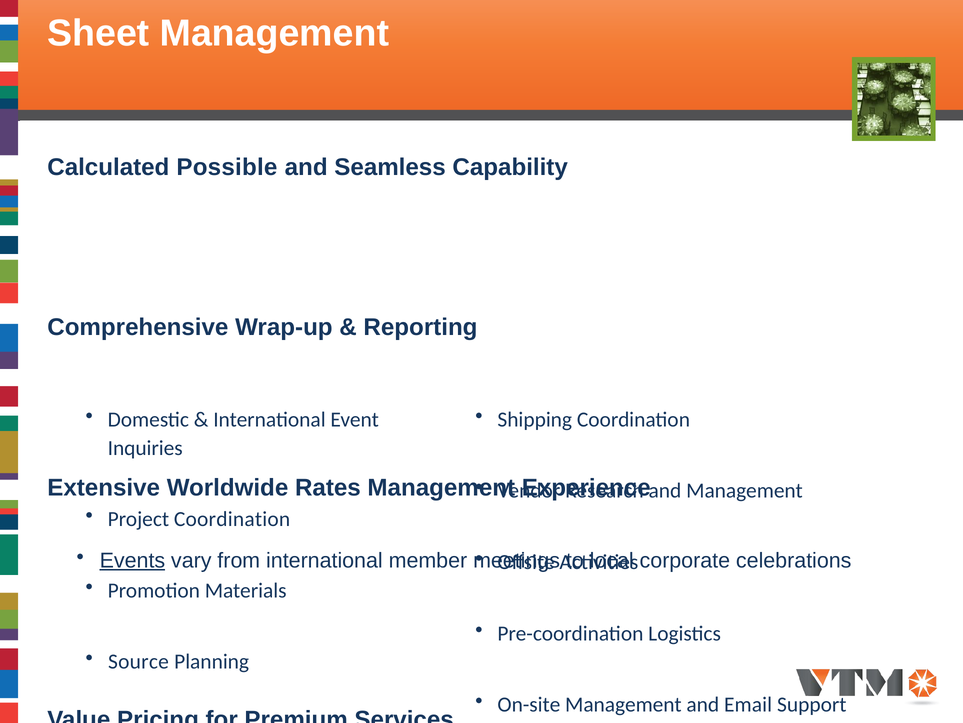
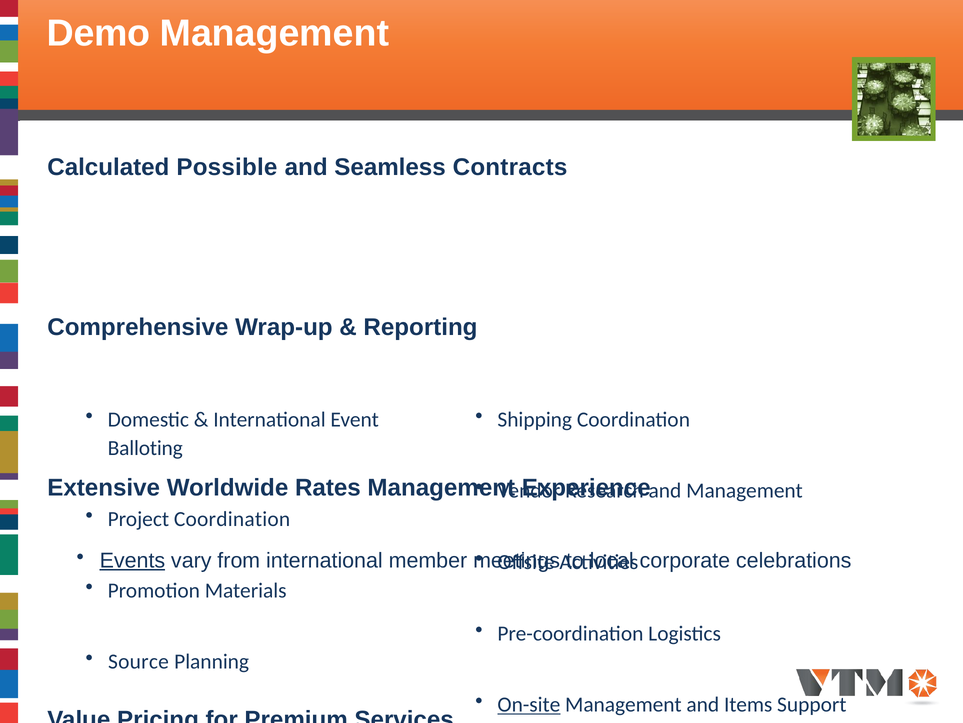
Sheet: Sheet -> Demo
Capability: Capability -> Contracts
Inquiries: Inquiries -> Balloting
On-site underline: none -> present
Email: Email -> Items
